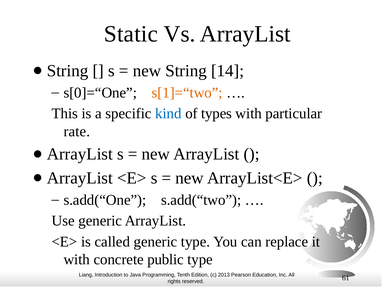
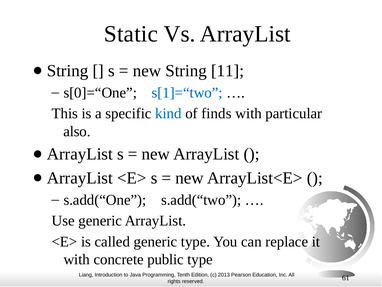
14: 14 -> 11
s[1]=“two colour: orange -> blue
types: types -> finds
rate: rate -> also
